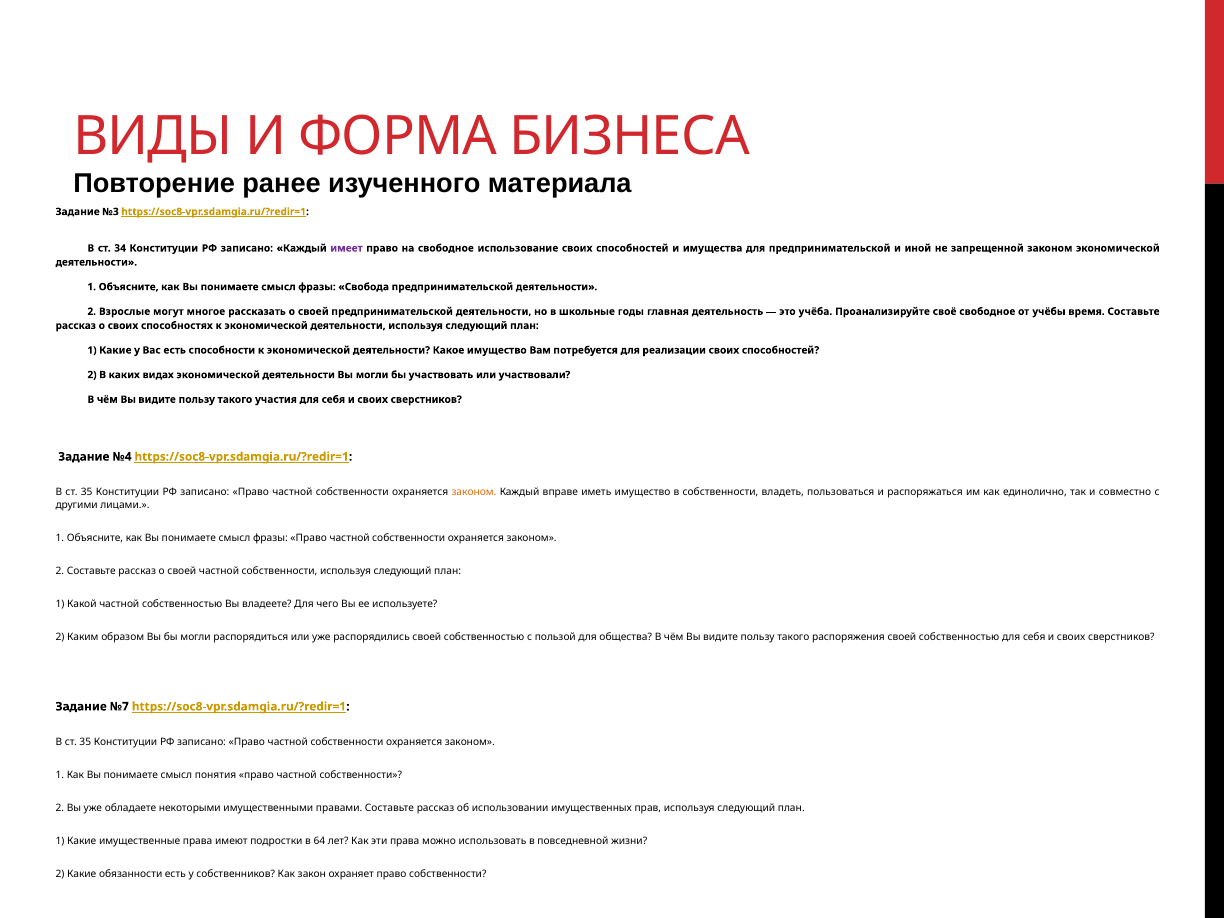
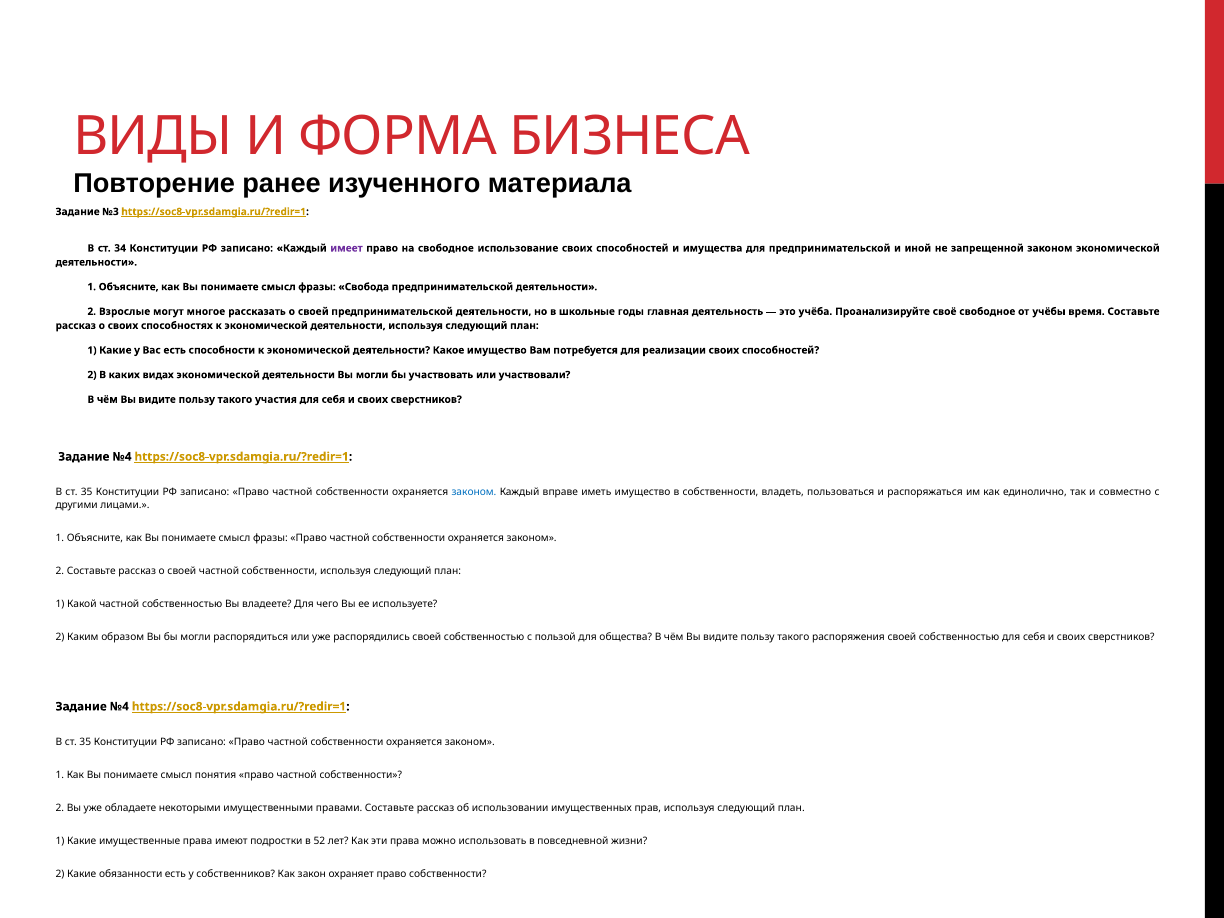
законом at (474, 492) colour: orange -> blue
№7 at (119, 707): №7 -> №4
64: 64 -> 52
